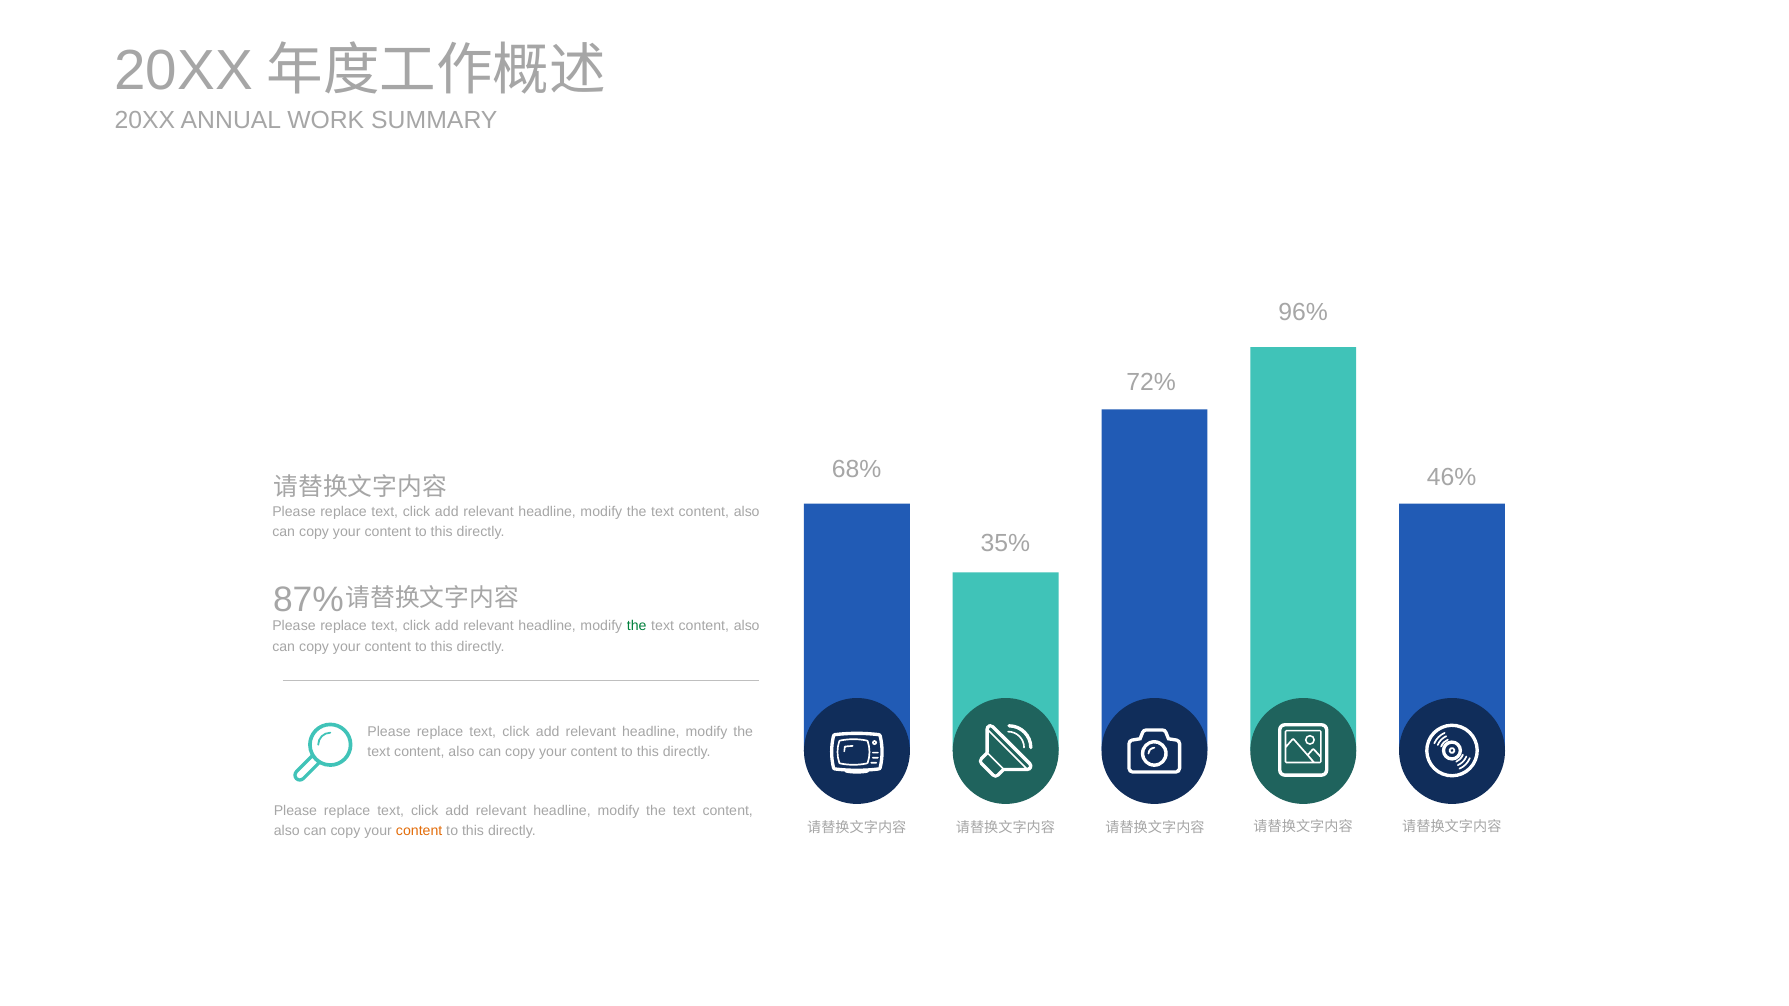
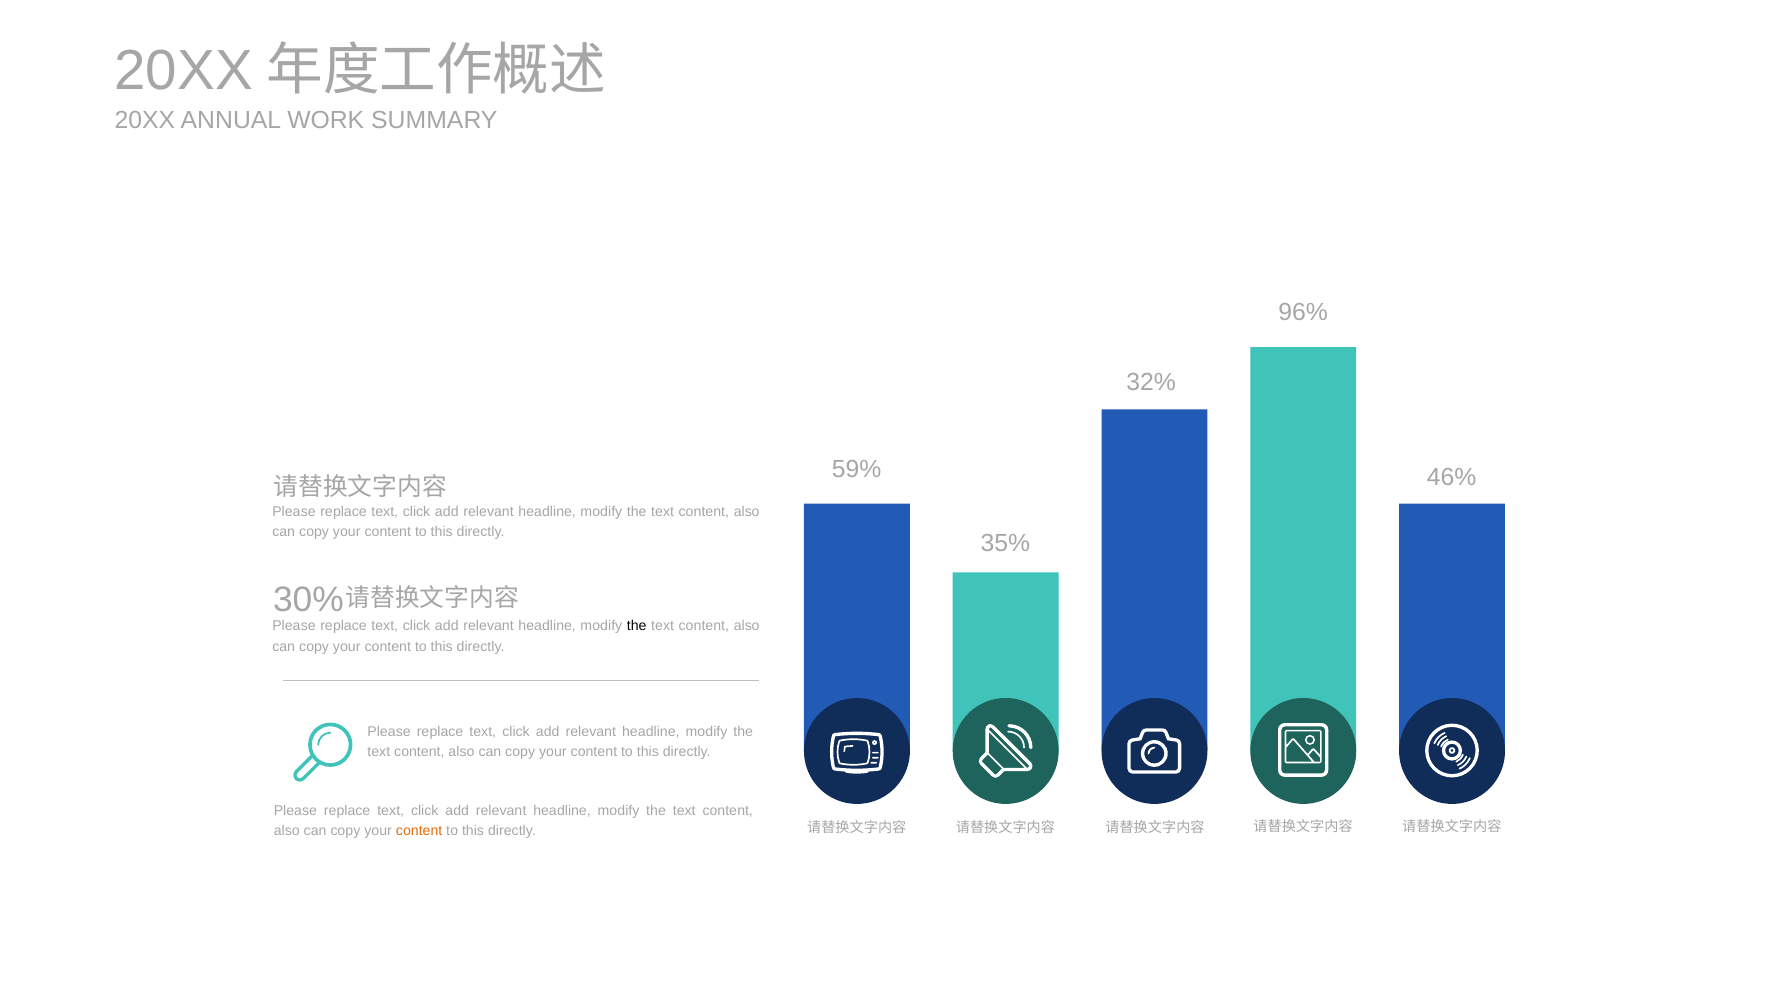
72%: 72% -> 32%
68%: 68% -> 59%
87%: 87% -> 30%
the at (637, 626) colour: green -> black
